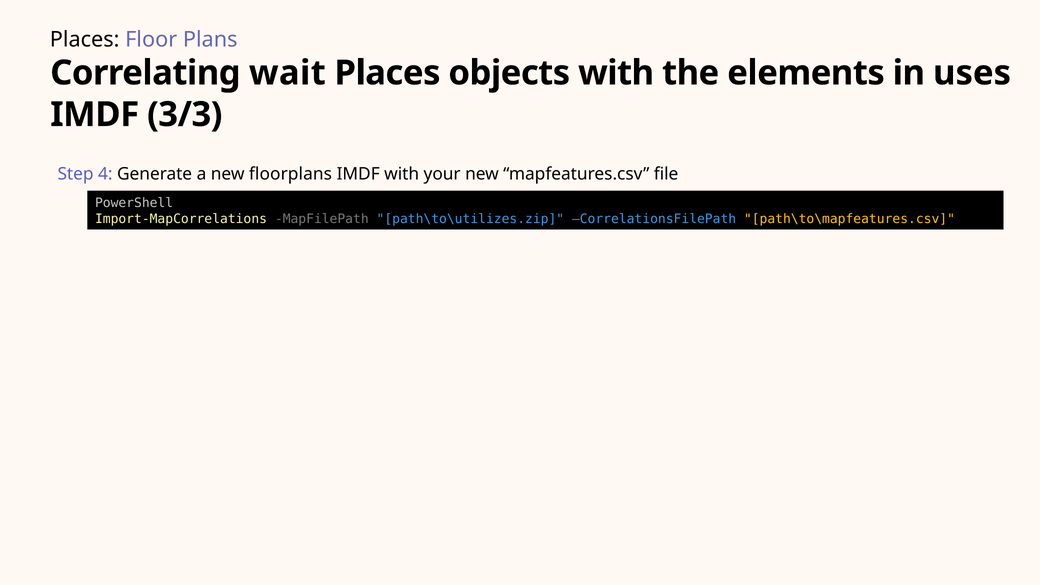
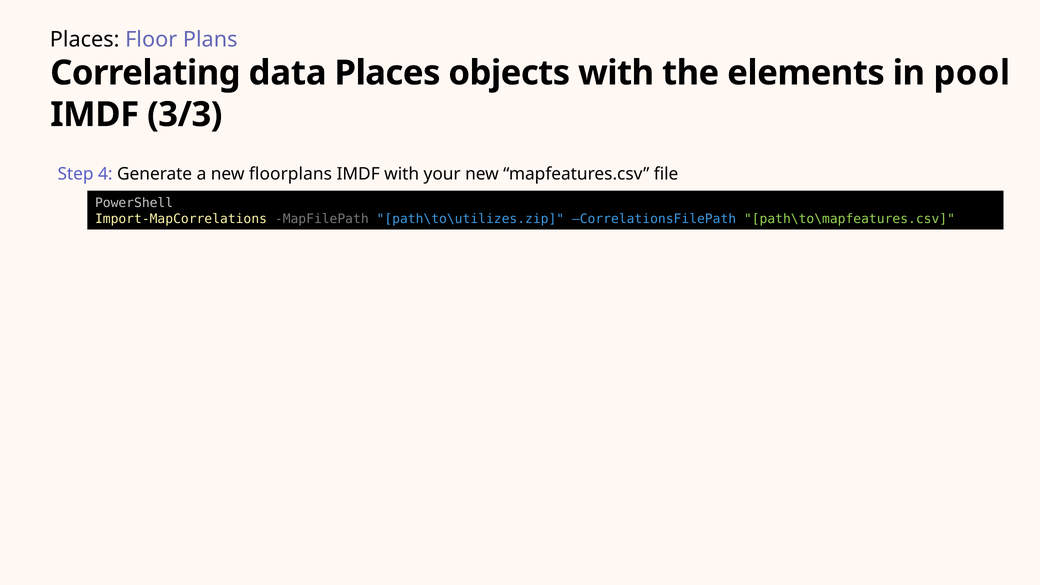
wait: wait -> data
uses: uses -> pool
path\to\mapfeatures.csv colour: yellow -> light green
